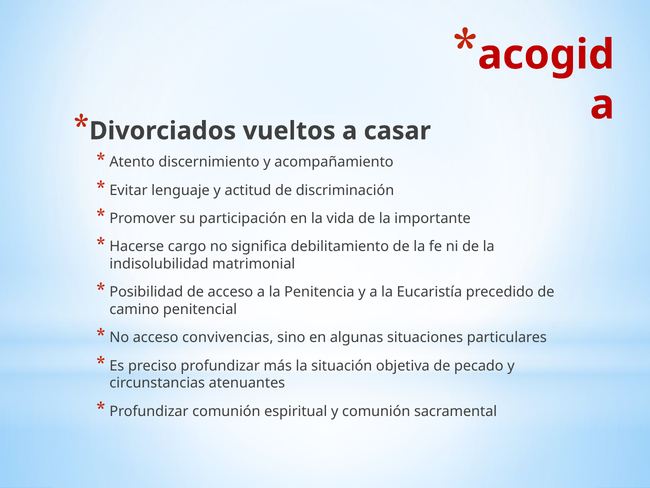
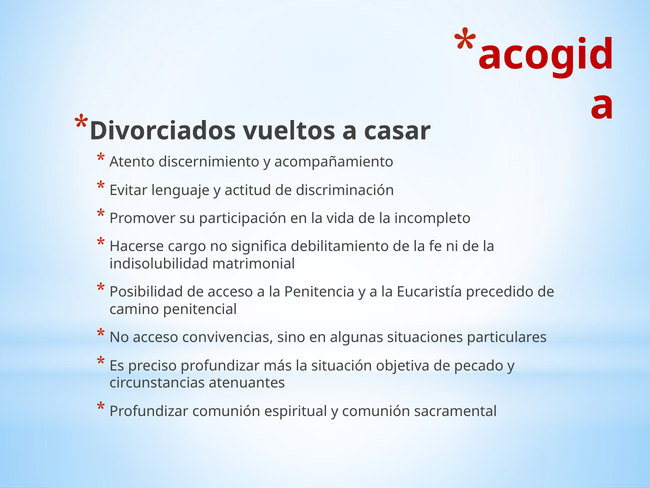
importante: importante -> incompleto
